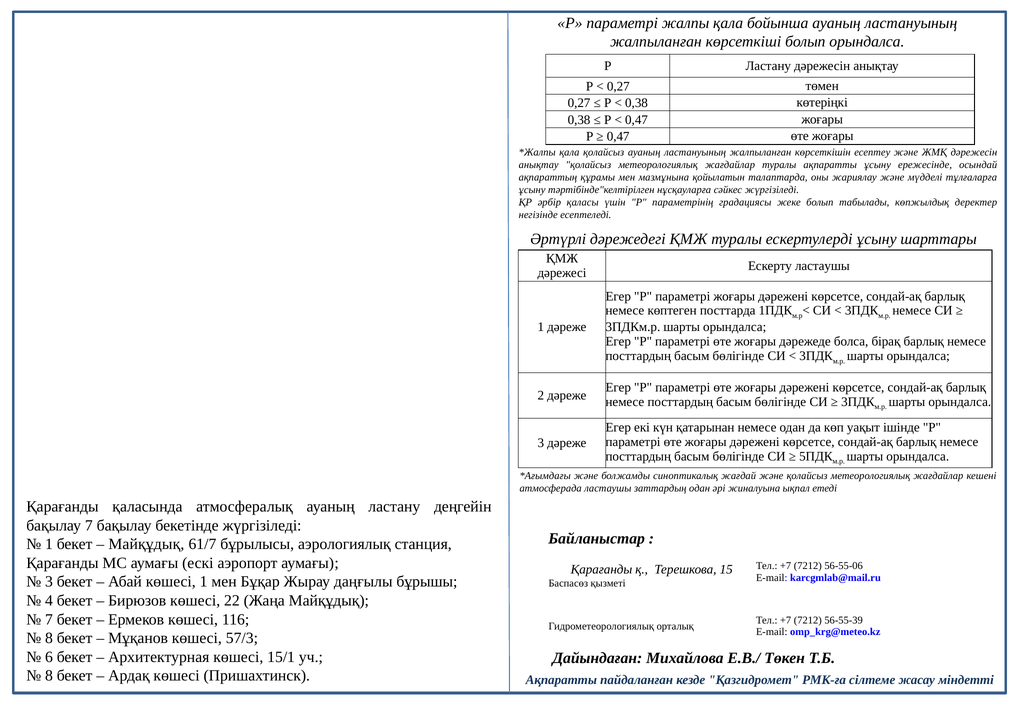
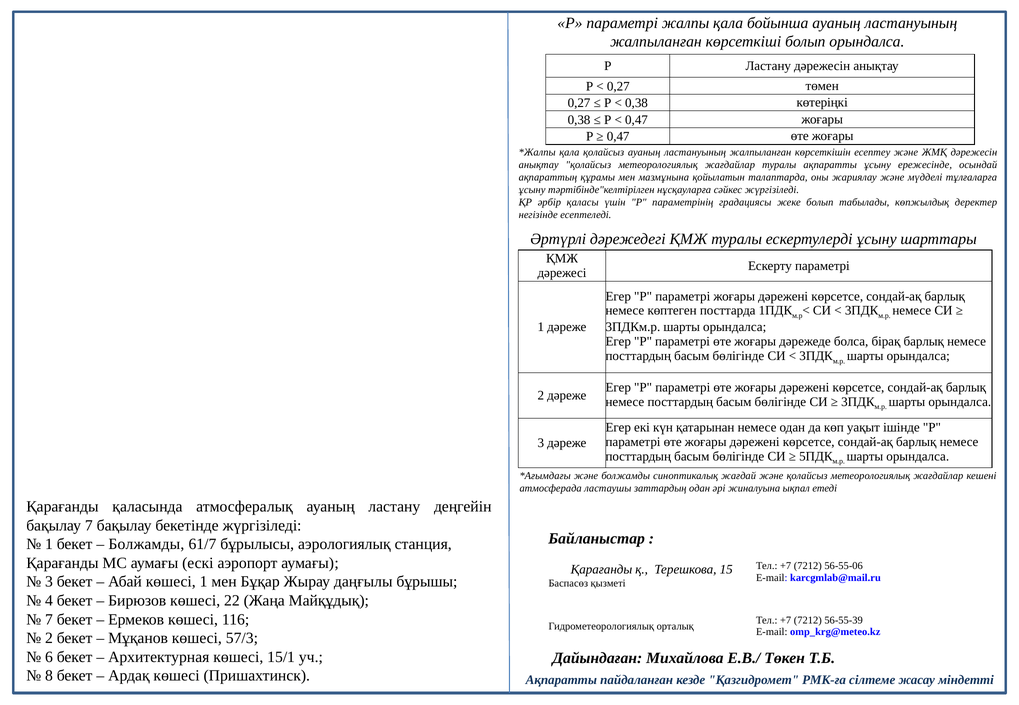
Ескерту ластаушы: ластаушы -> параметрі
Майқұдық at (146, 545): Майқұдық -> Болжамды
8 at (49, 639): 8 -> 2
